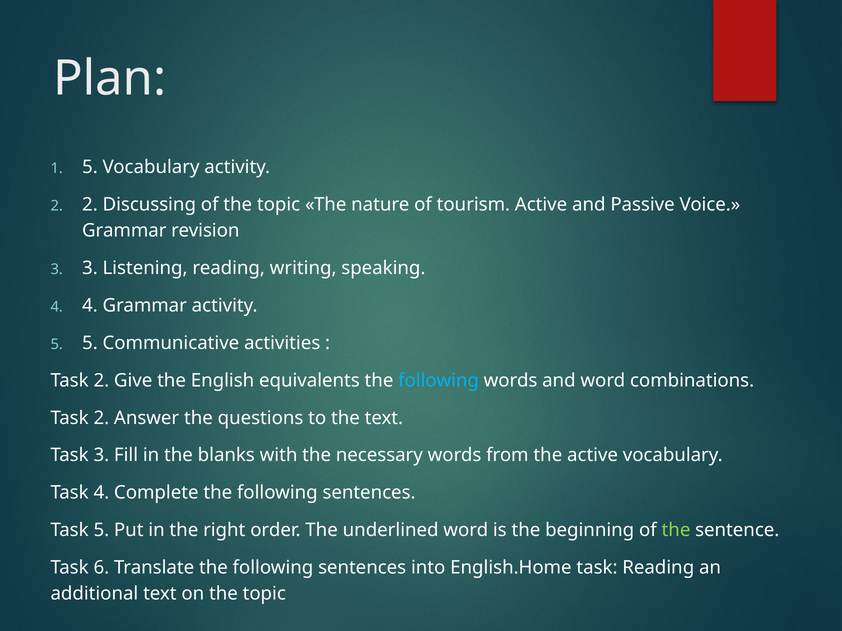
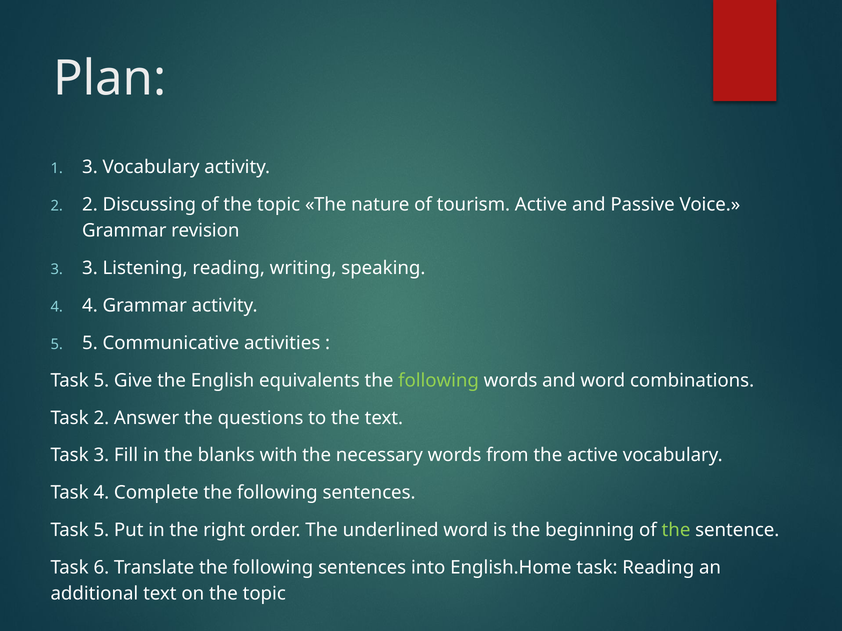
1 5: 5 -> 3
2 at (101, 381): 2 -> 5
following at (439, 381) colour: light blue -> light green
